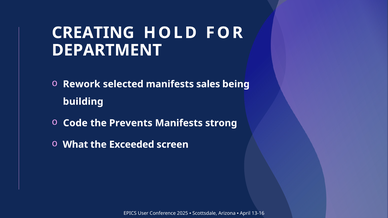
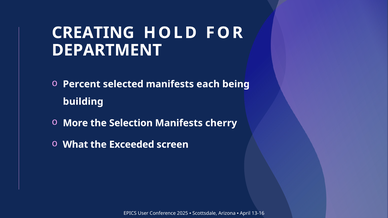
Rework: Rework -> Percent
sales: sales -> each
Code: Code -> More
Prevents: Prevents -> Selection
strong: strong -> cherry
